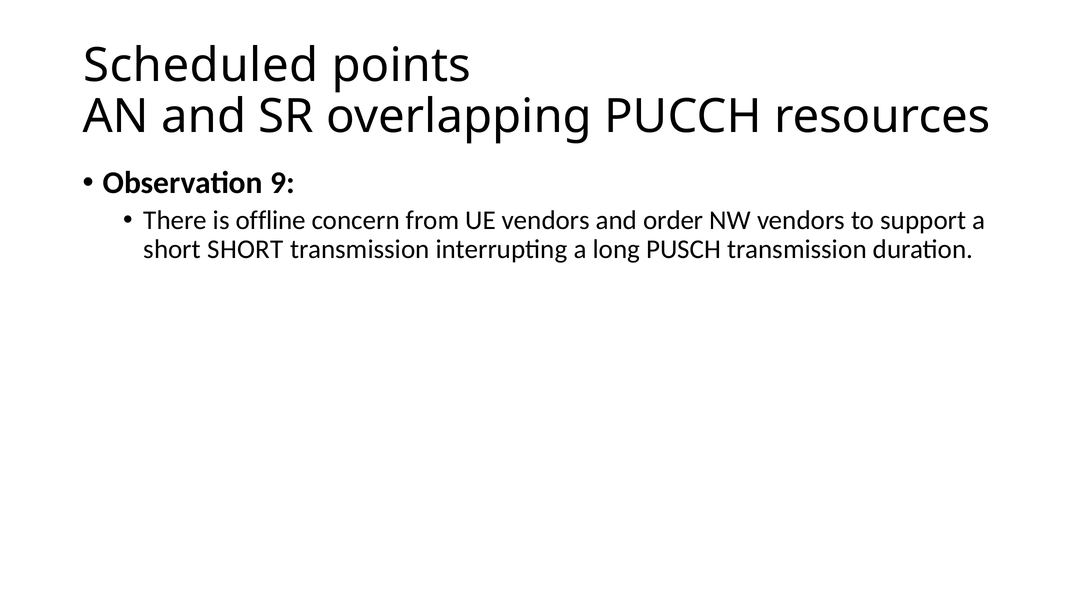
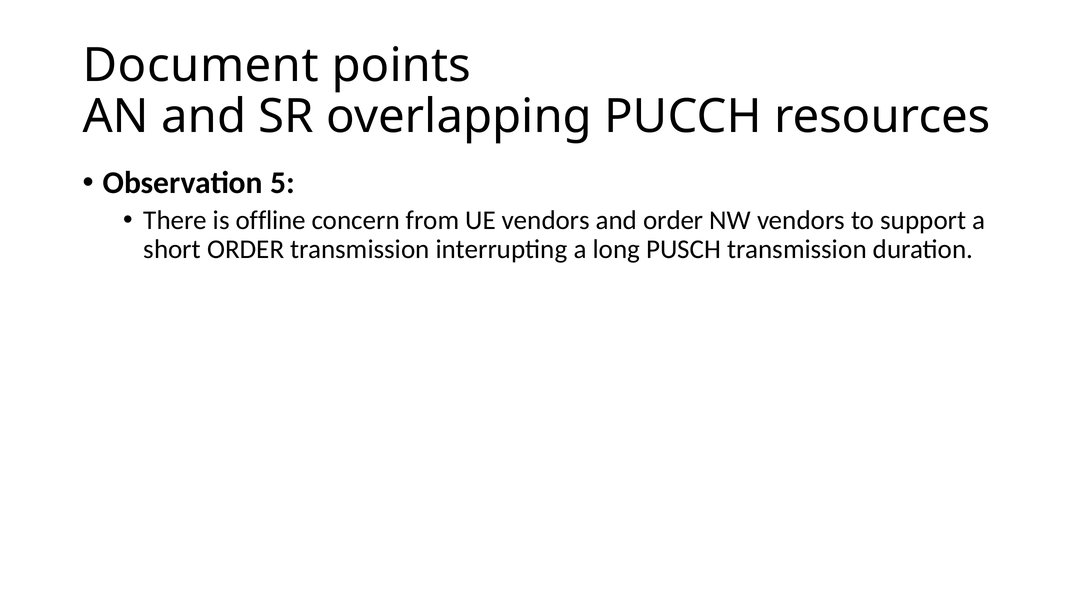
Scheduled: Scheduled -> Document
9: 9 -> 5
short SHORT: SHORT -> ORDER
